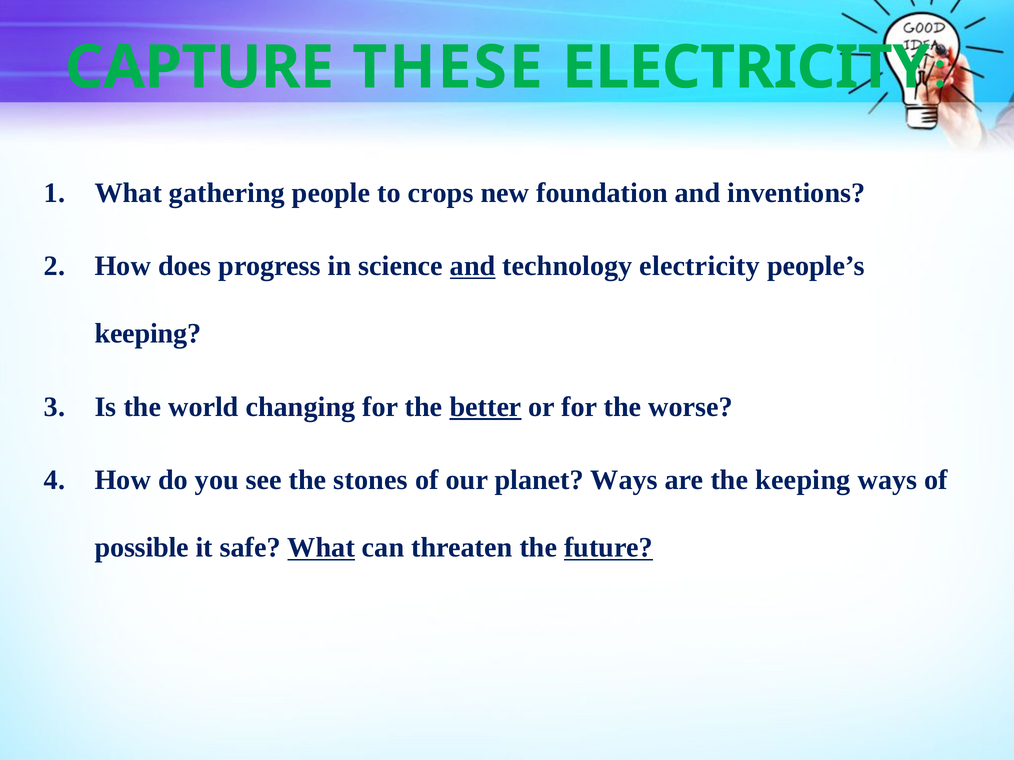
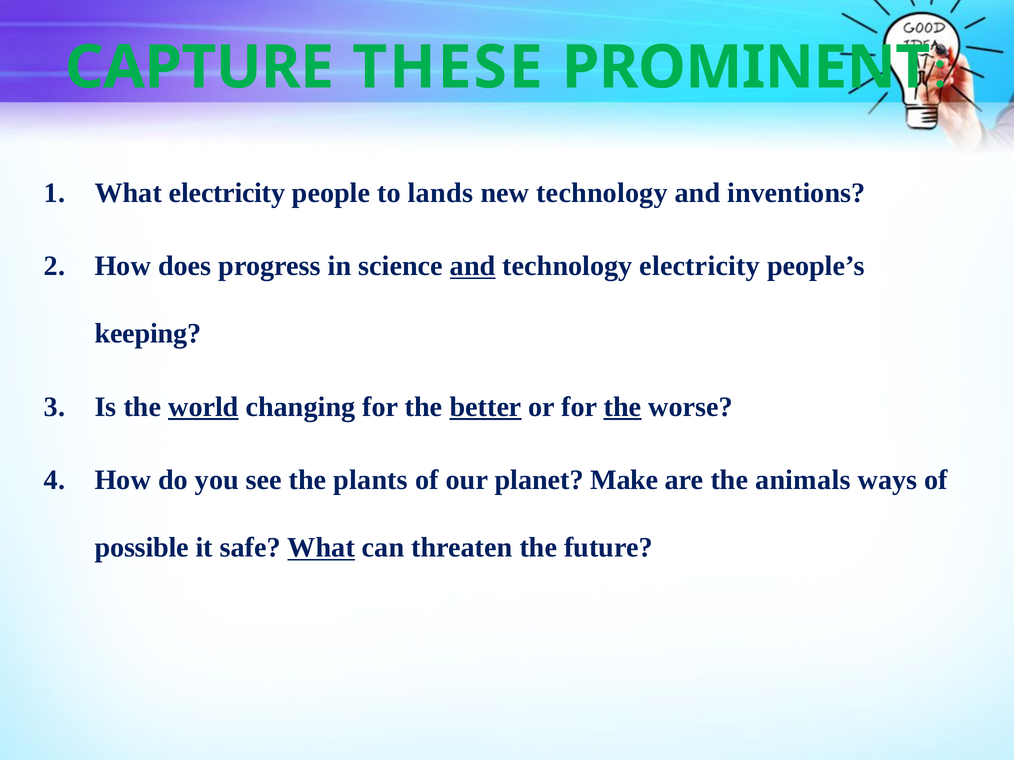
THESE ELECTRICITY: ELECTRICITY -> PROMINENT
What gathering: gathering -> electricity
crops: crops -> lands
new foundation: foundation -> technology
world underline: none -> present
the at (623, 407) underline: none -> present
stones: stones -> plants
planet Ways: Ways -> Make
the keeping: keeping -> animals
future underline: present -> none
